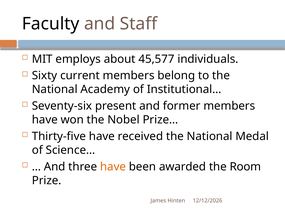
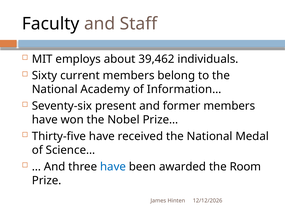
45,577: 45,577 -> 39,462
Institutional…: Institutional… -> Information…
have at (113, 167) colour: orange -> blue
